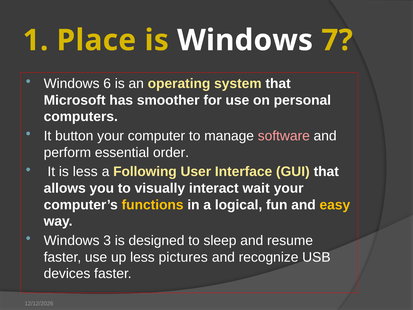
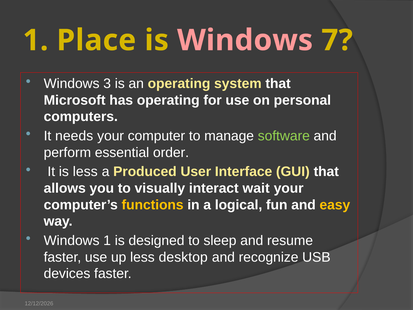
Windows at (245, 40) colour: white -> pink
6: 6 -> 3
has smoother: smoother -> operating
button: button -> needs
software colour: pink -> light green
Following: Following -> Produced
Windows 3: 3 -> 1
pictures: pictures -> desktop
